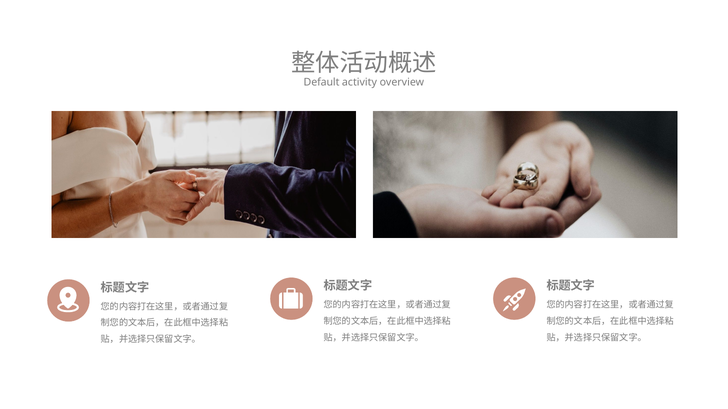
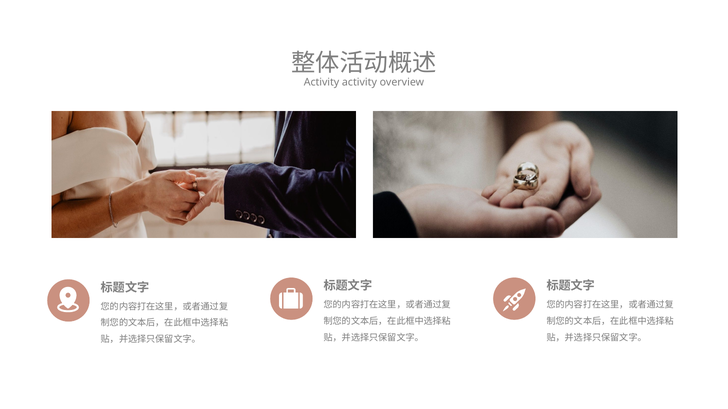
Default at (322, 82): Default -> Activity
